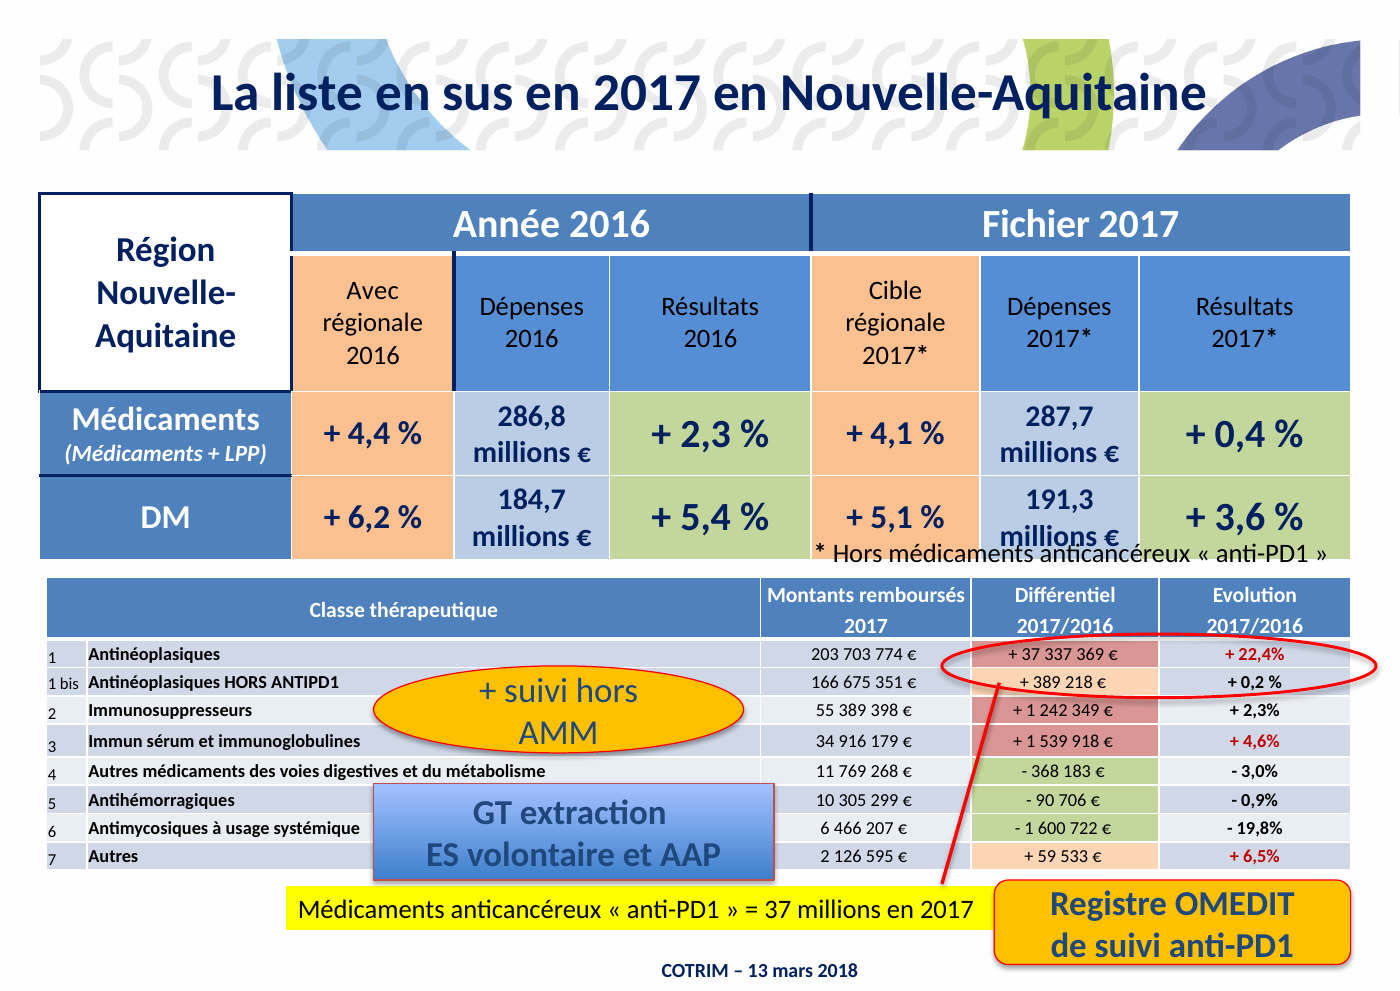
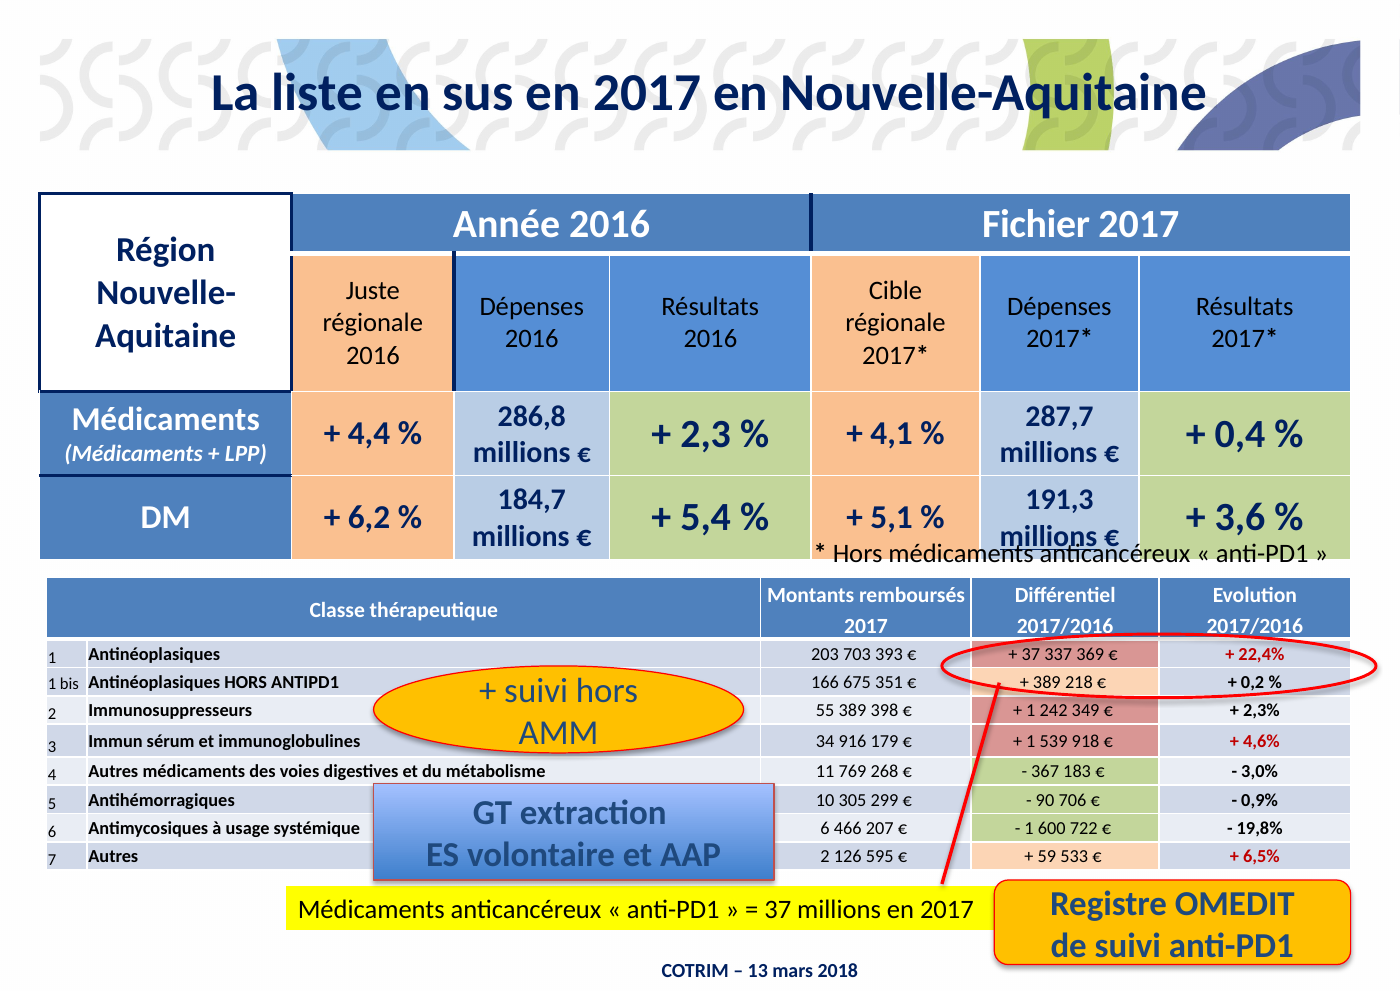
Avec: Avec -> Juste
millions at (1048, 536) underline: none -> present
774: 774 -> 393
368: 368 -> 367
